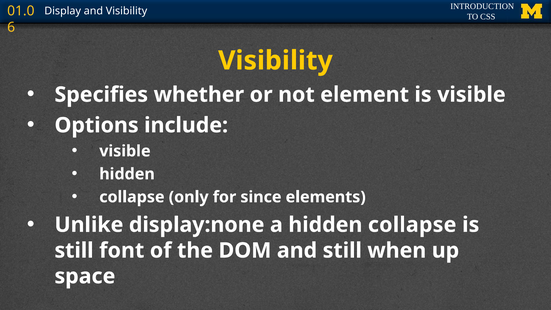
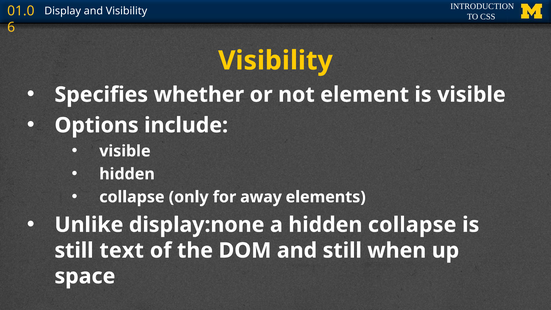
since: since -> away
font: font -> text
